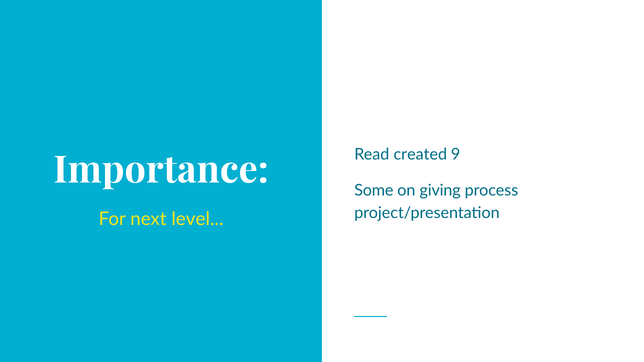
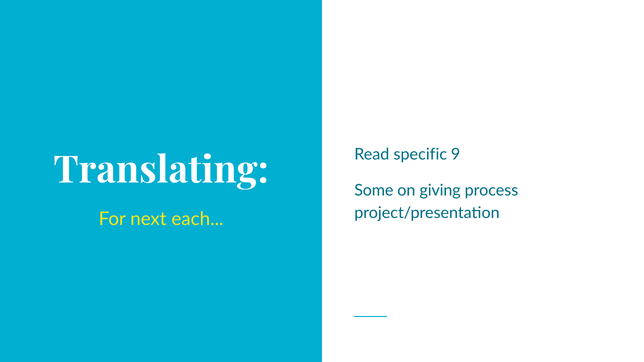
created: created -> specific
Importance: Importance -> Translating
level: level -> each
